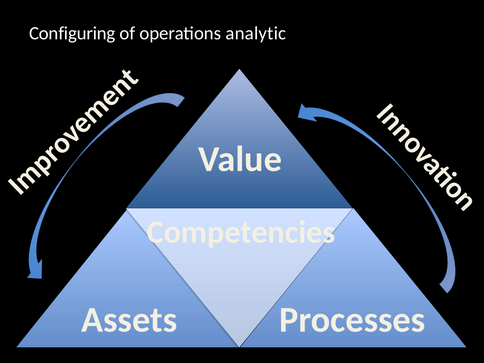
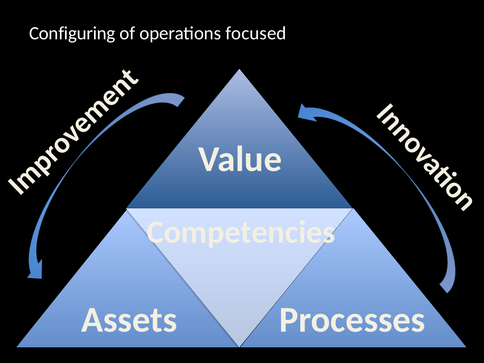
analytic: analytic -> focused
